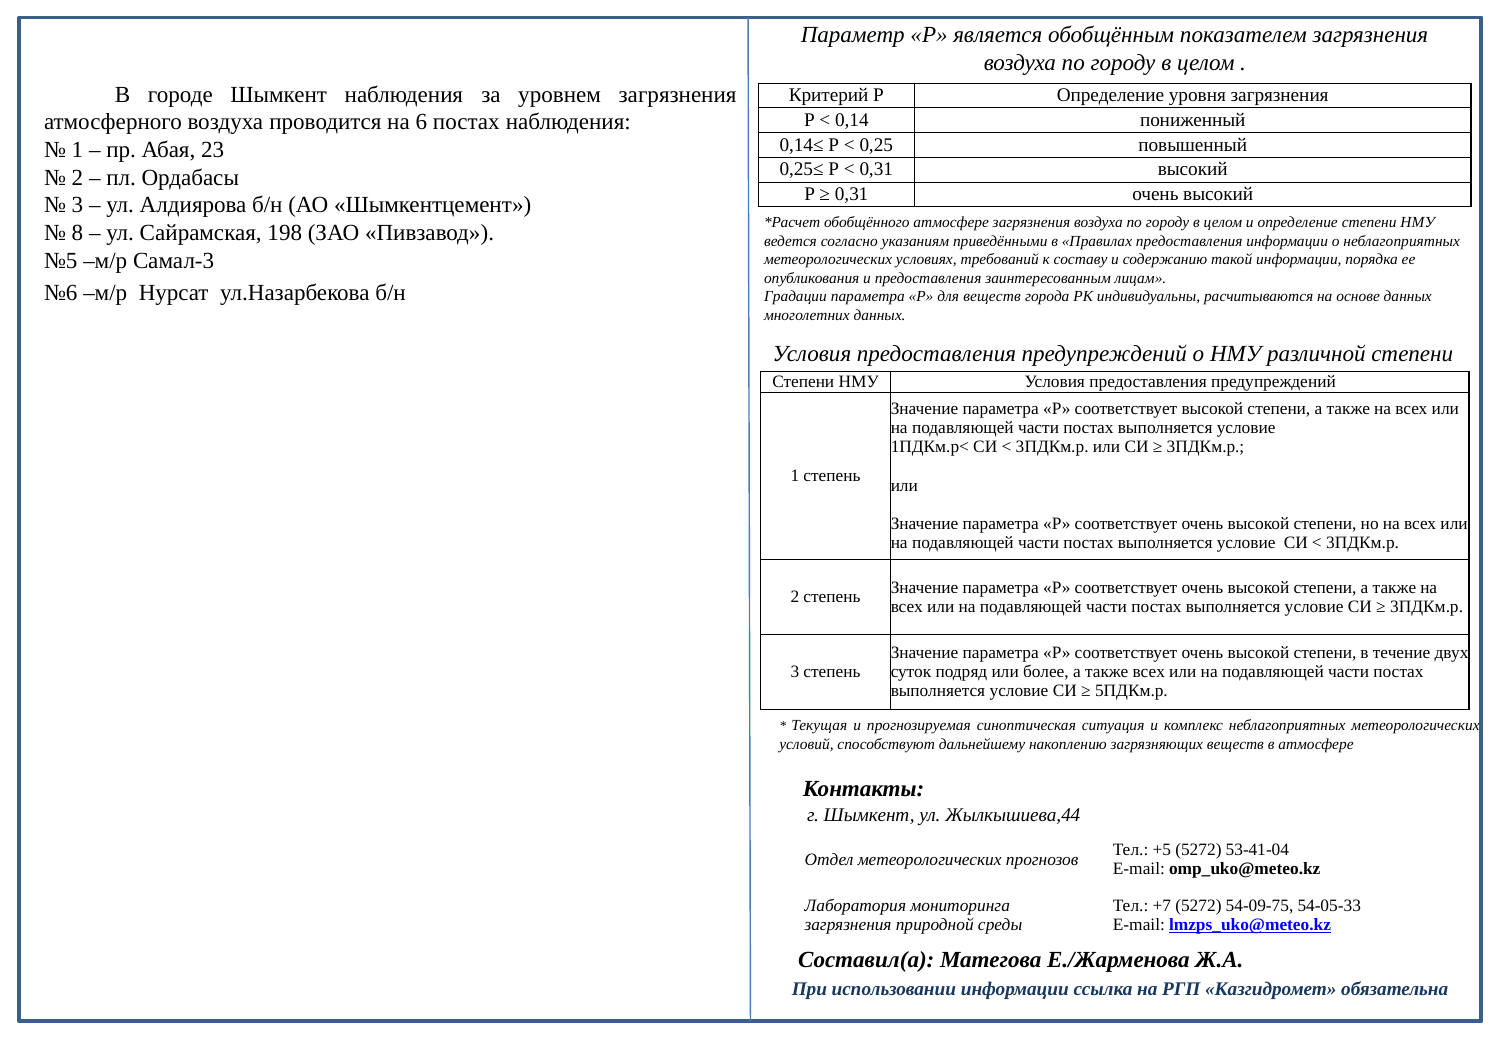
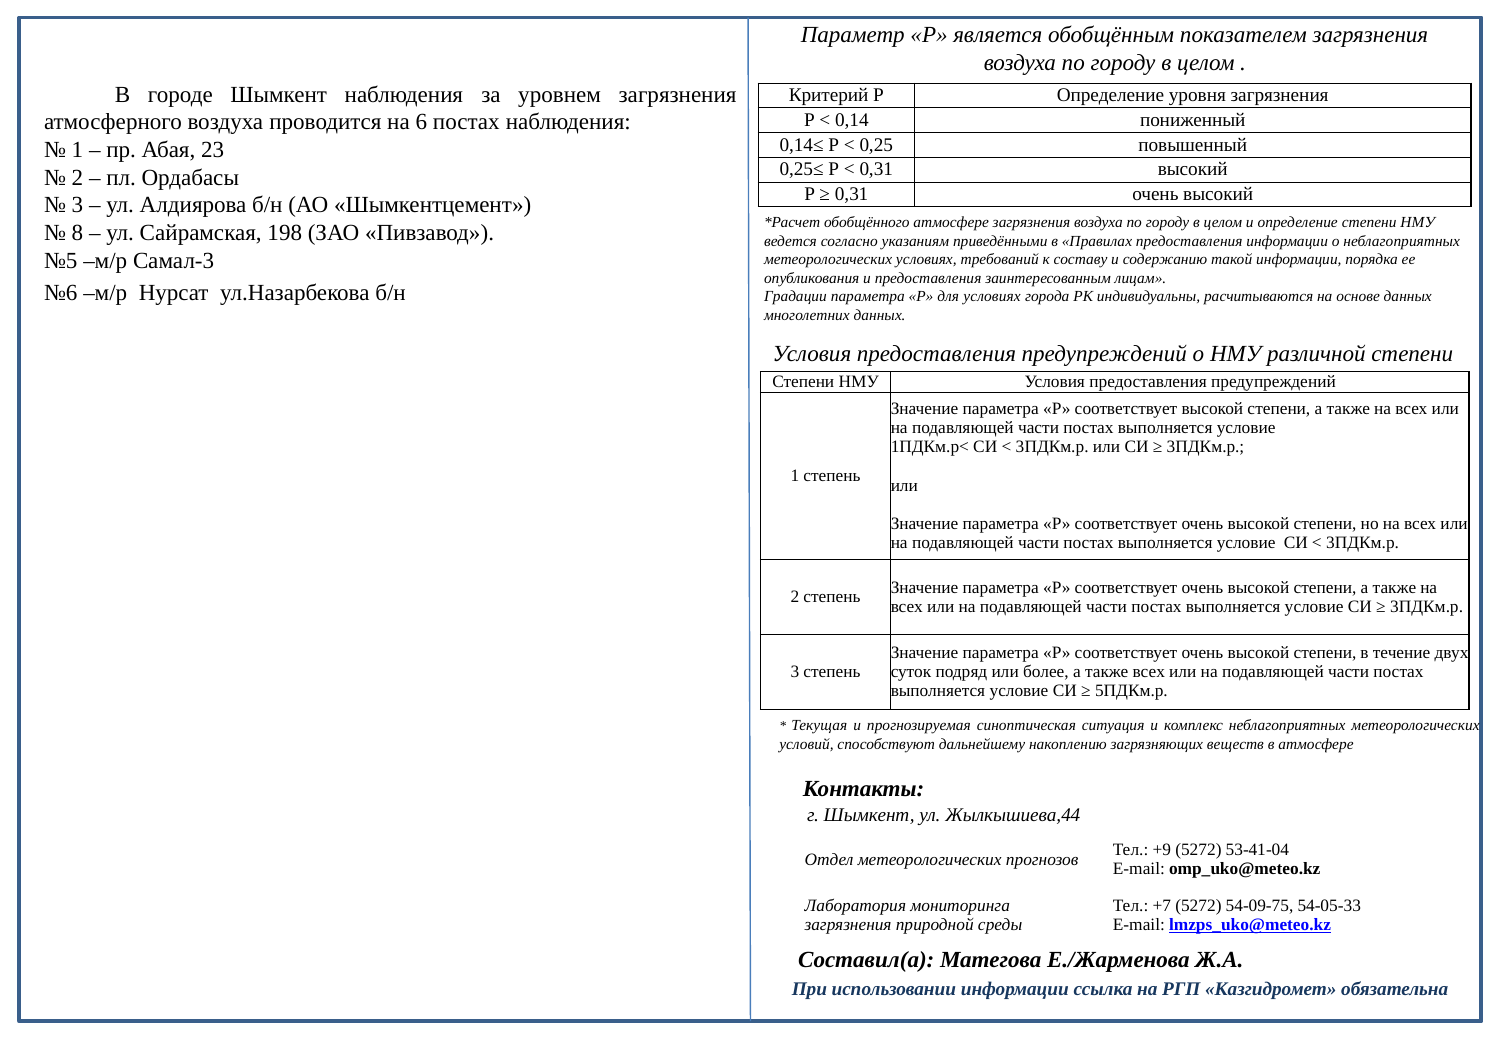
для веществ: веществ -> условиях
+5: +5 -> +9
